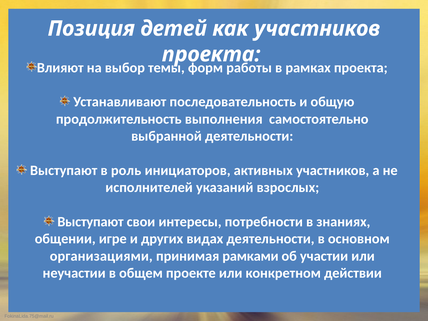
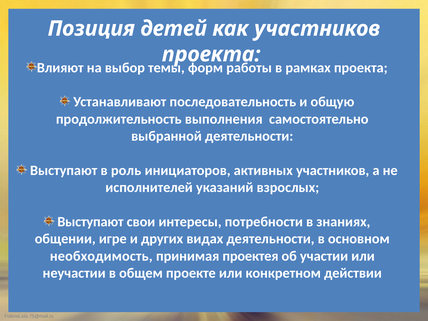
организациями: организациями -> необходимость
рамками: рамками -> проектея
